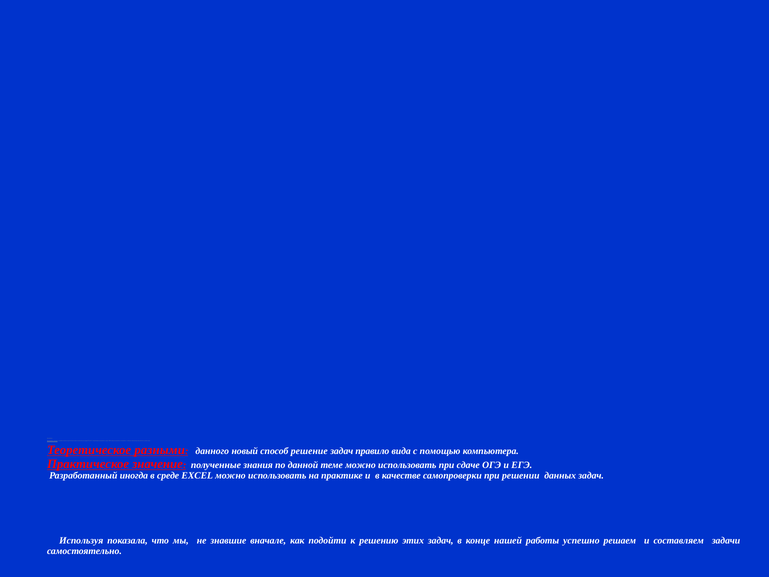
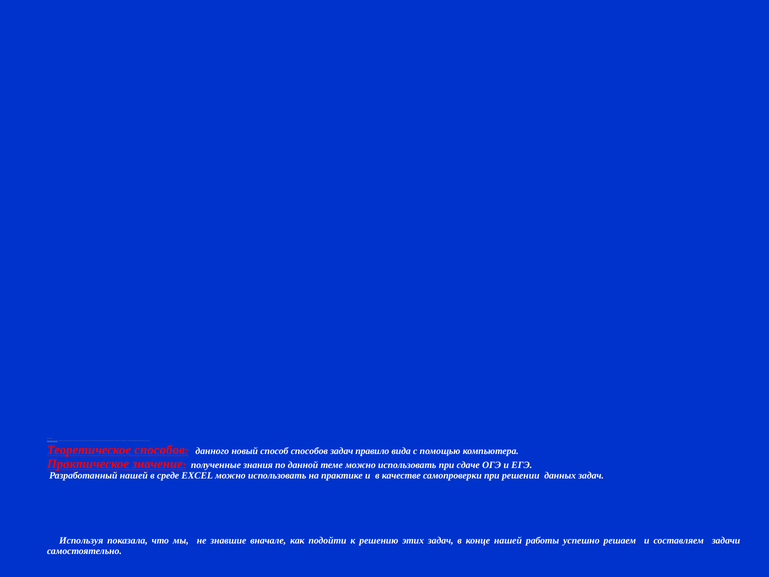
Теоретическое разными: разными -> способов
способ решение: решение -> способов
Разработанный иногда: иногда -> нашей
